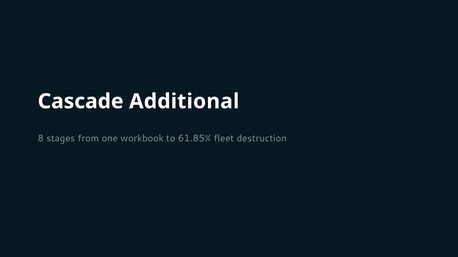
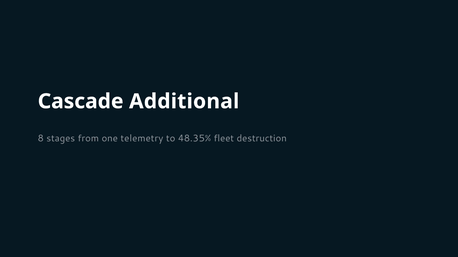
workbook: workbook -> telemetry
61.85%: 61.85% -> 48.35%
